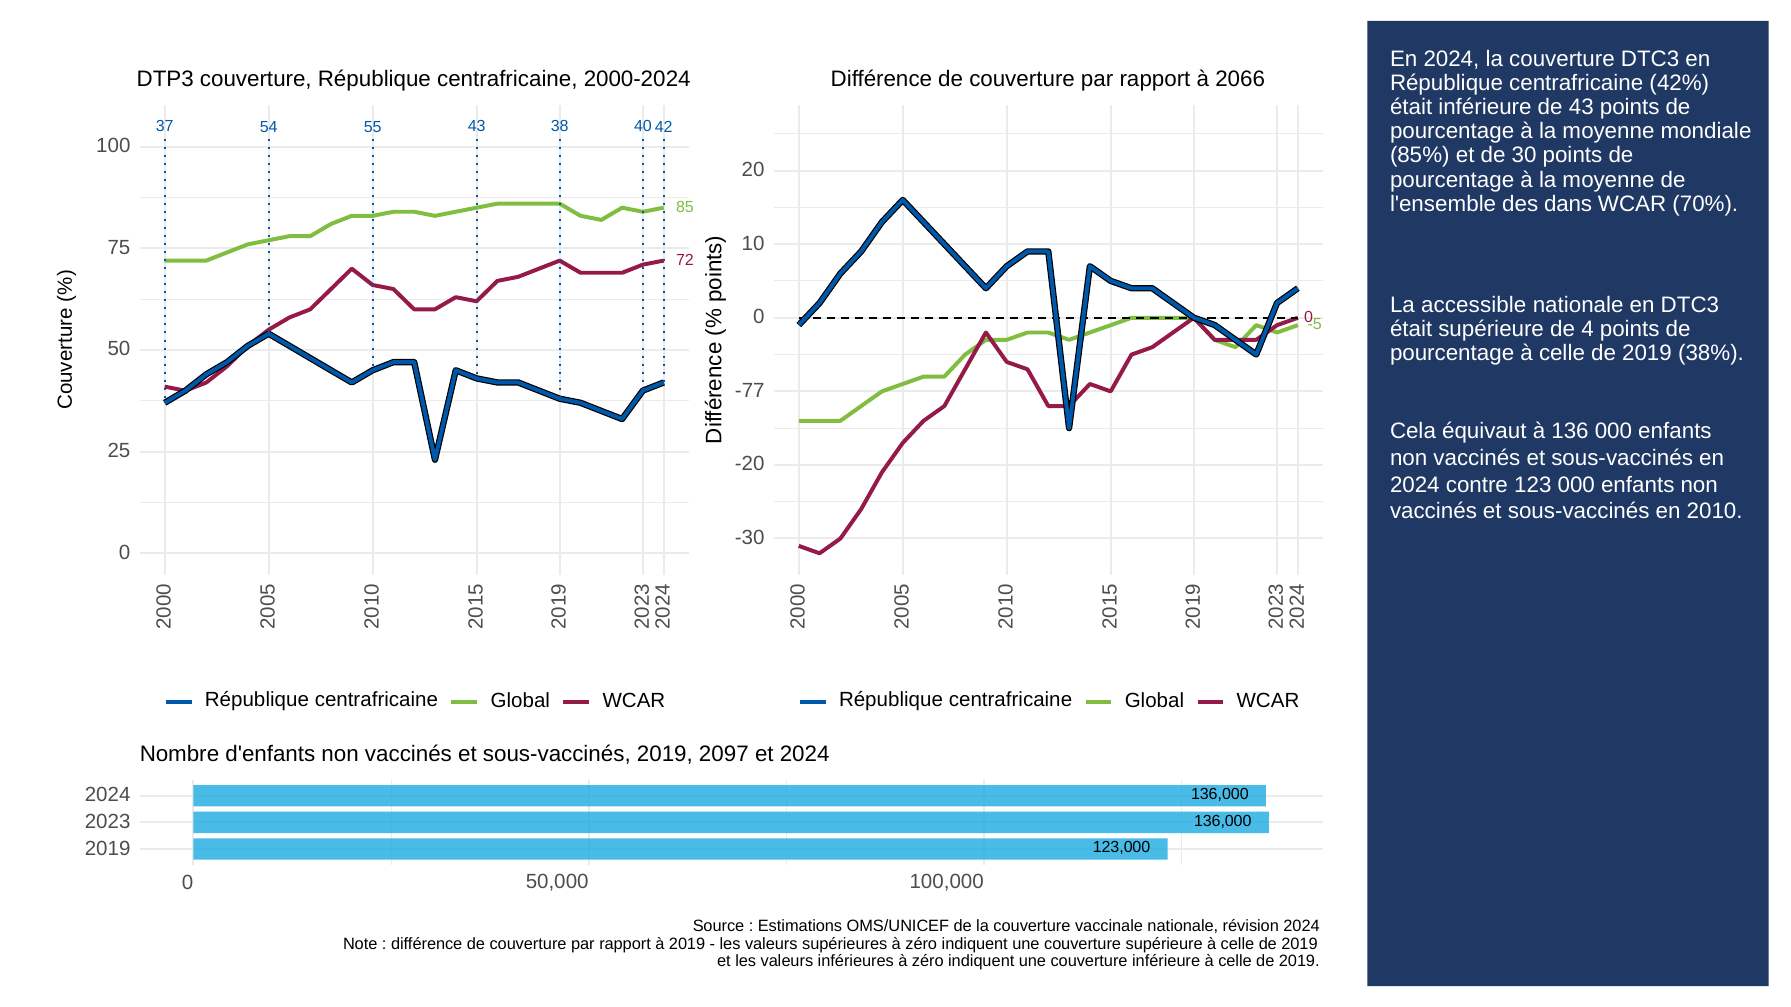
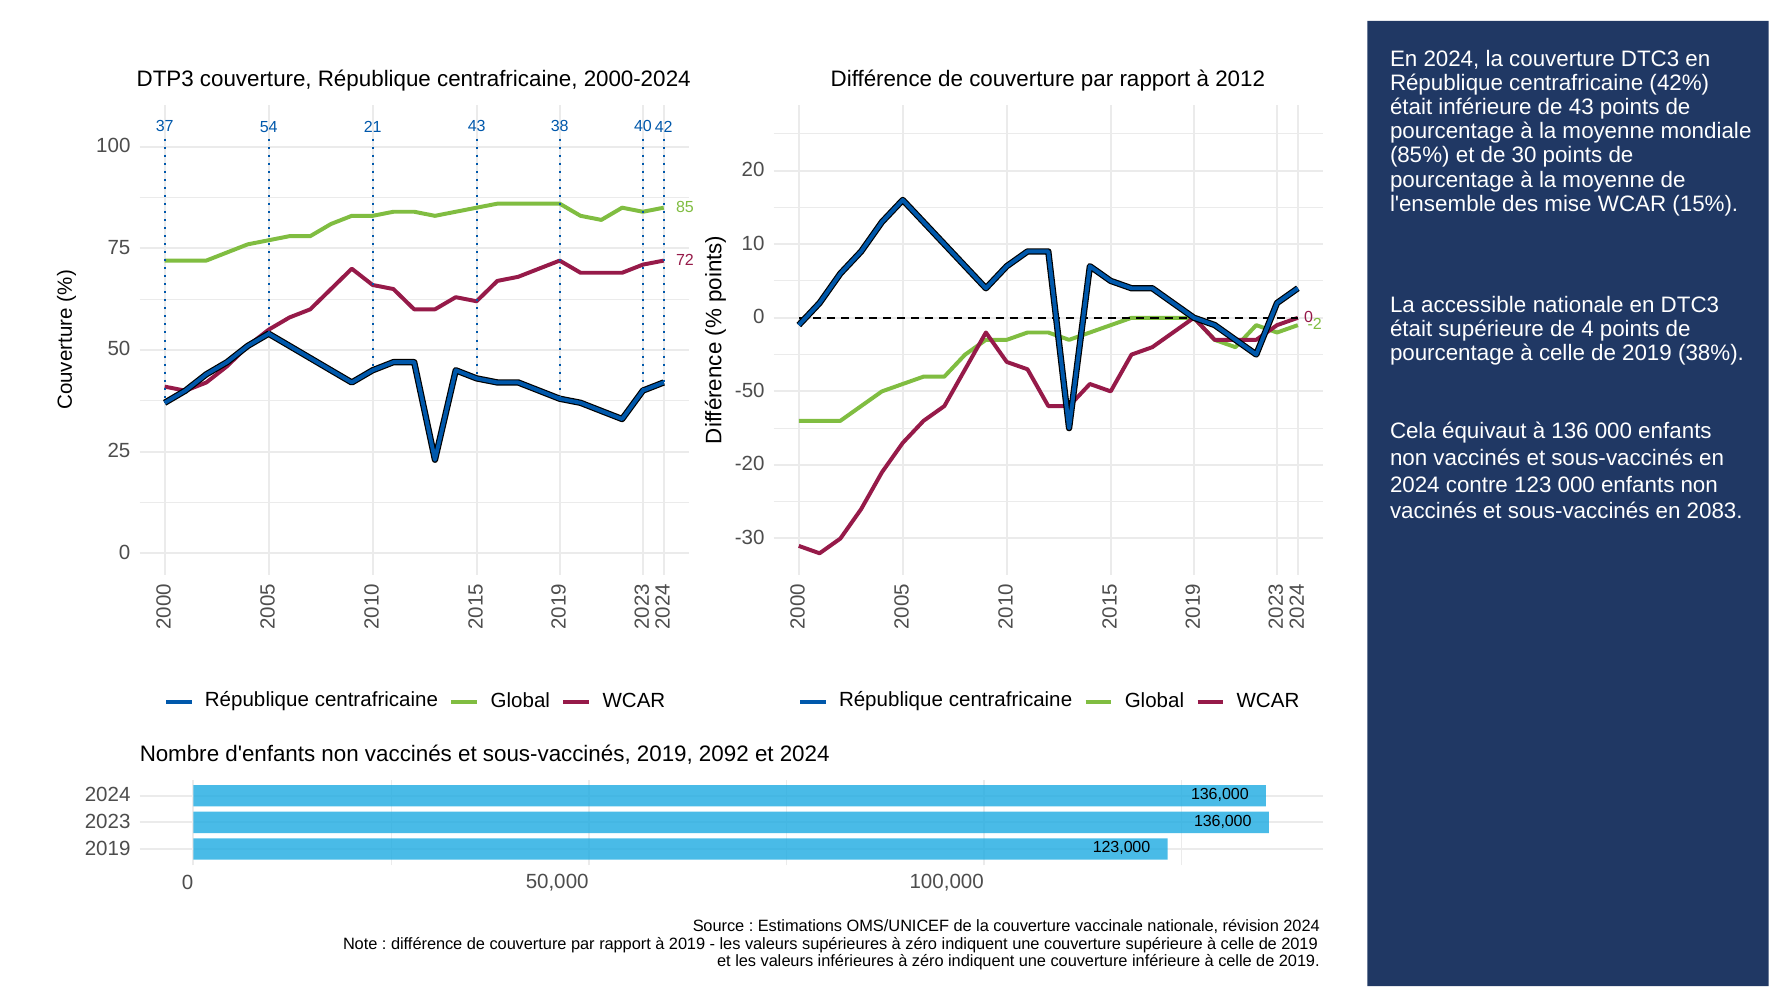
2066: 2066 -> 2012
55: 55 -> 21
dans: dans -> mise
70%: 70% -> 15%
-5: -5 -> -2
-77: -77 -> -50
2010: 2010 -> 2083
2097: 2097 -> 2092
